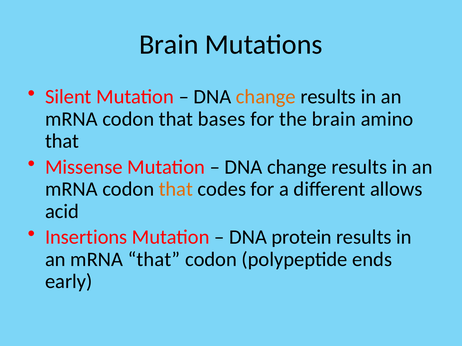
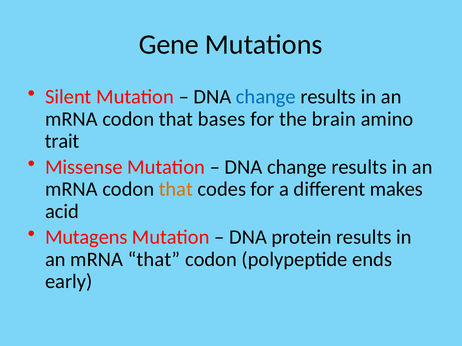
Brain at (169, 45): Brain -> Gene
change at (266, 97) colour: orange -> blue
that at (62, 141): that -> trait
allows: allows -> makes
Insertions: Insertions -> Mutagens
